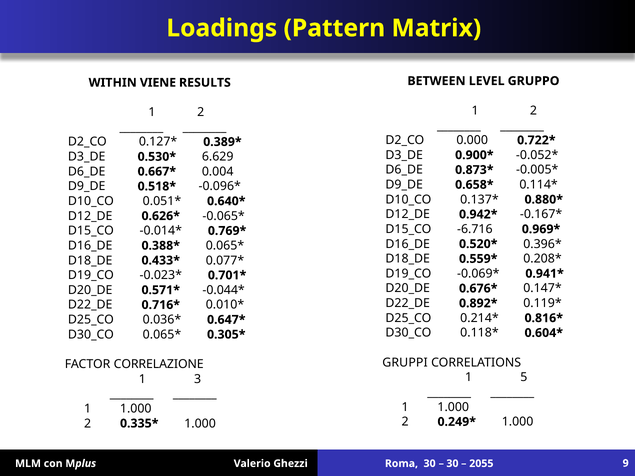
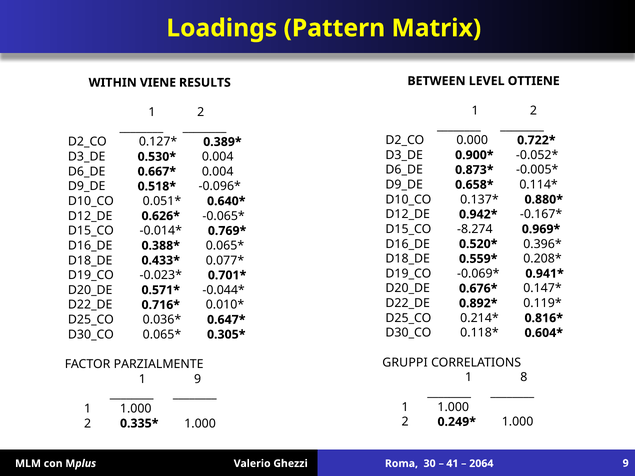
GRUPPO: GRUPPO -> OTTIENE
6.629 at (218, 157): 6.629 -> 0.004
-6.716: -6.716 -> -8.274
CORRELAZIONE: CORRELAZIONE -> PARZIALMENTE
5: 5 -> 8
1 3: 3 -> 9
30 at (452, 464): 30 -> 41
2055: 2055 -> 2064
